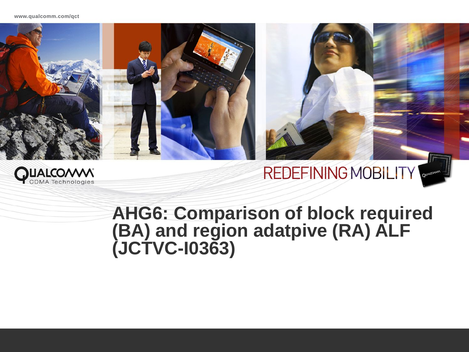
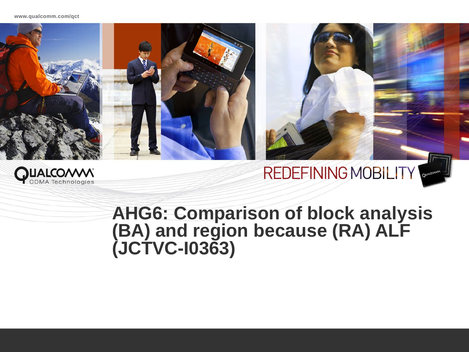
required: required -> analysis
adatpive: adatpive -> because
